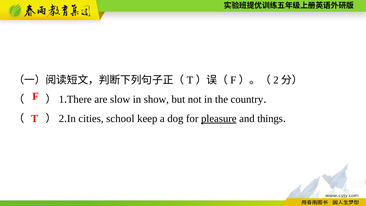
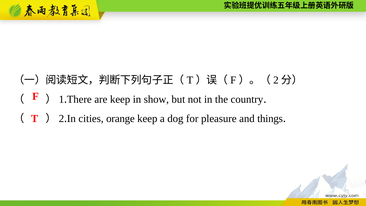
are slow: slow -> keep
school: school -> orange
pleasure underline: present -> none
